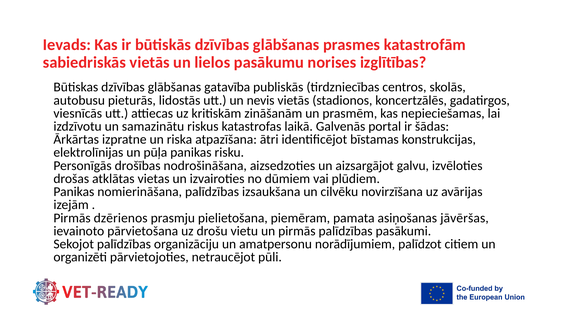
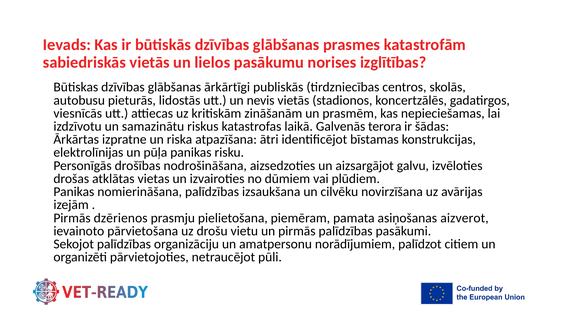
gatavība: gatavība -> ārkārtīgi
portal: portal -> terora
jāvēršas: jāvēršas -> aizverot
